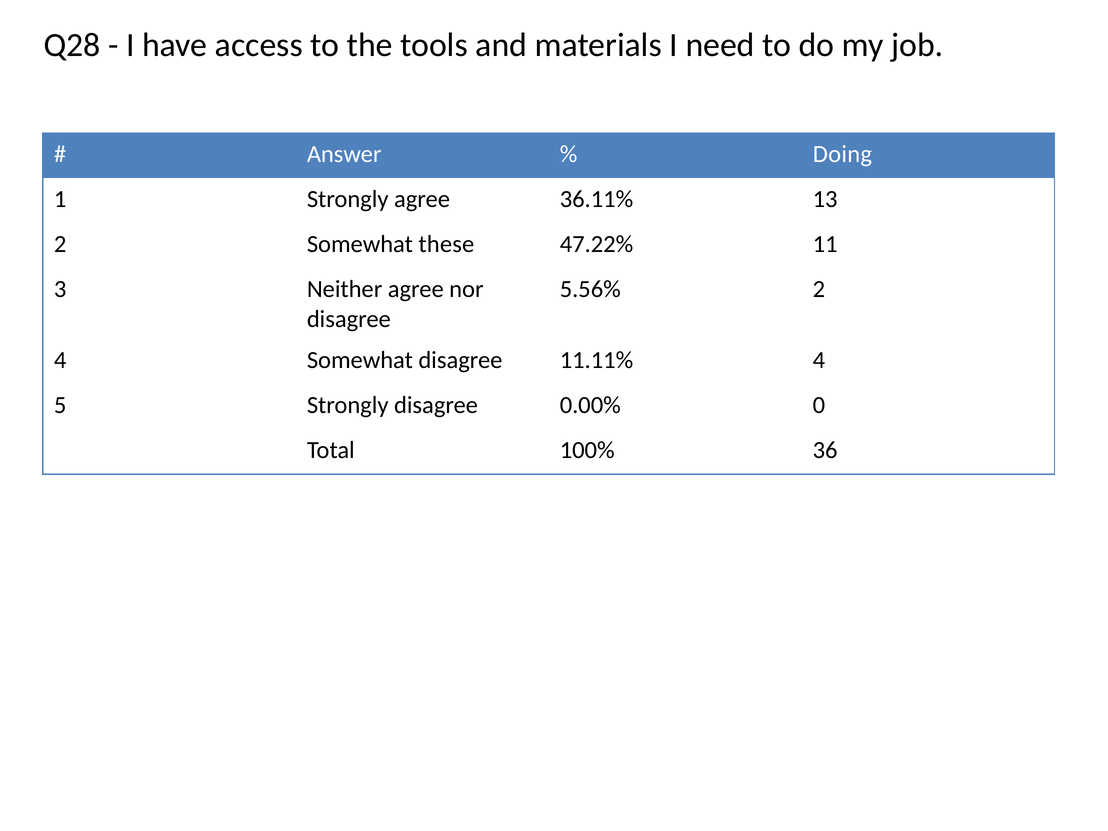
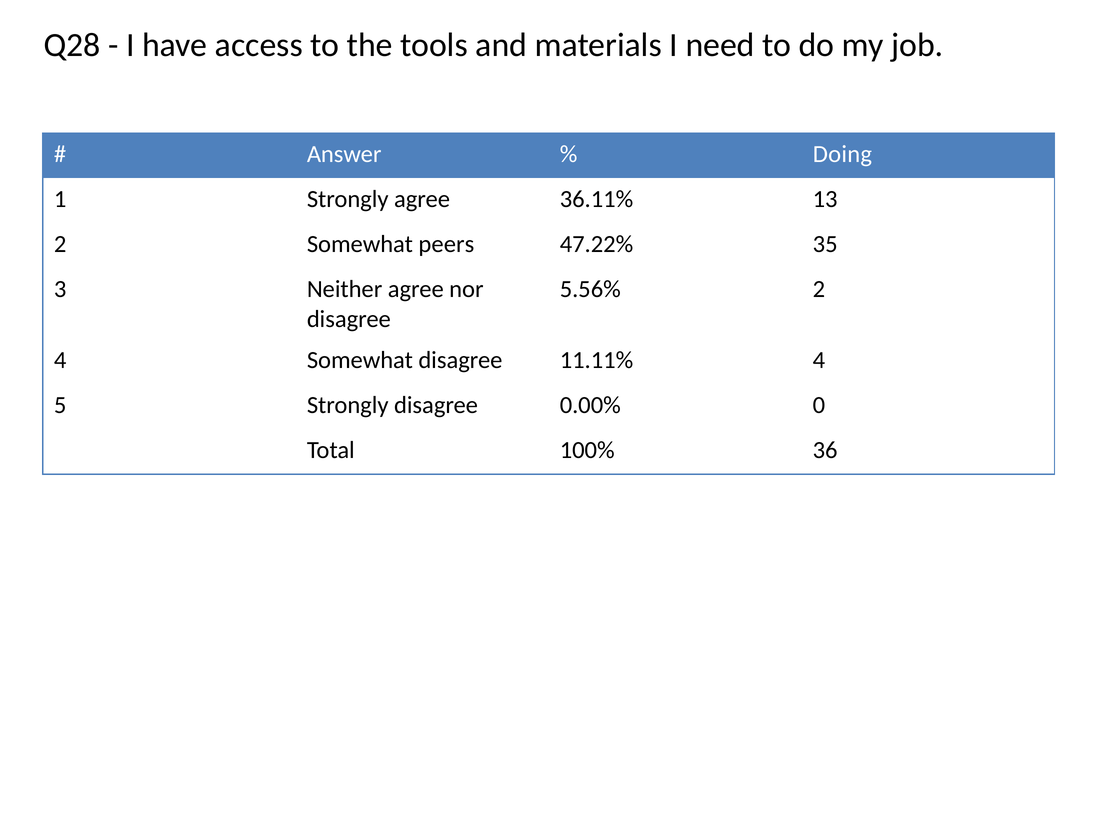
these: these -> peers
11: 11 -> 35
